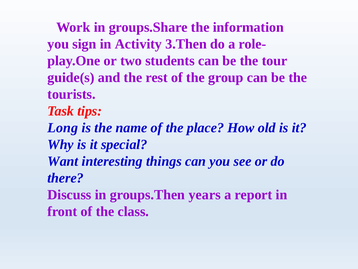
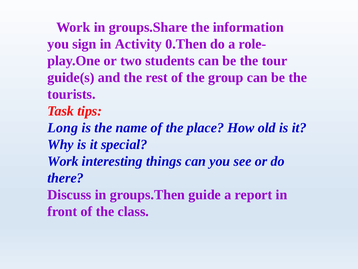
3.Then: 3.Then -> 0.Then
Want at (63, 161): Want -> Work
years: years -> guide
